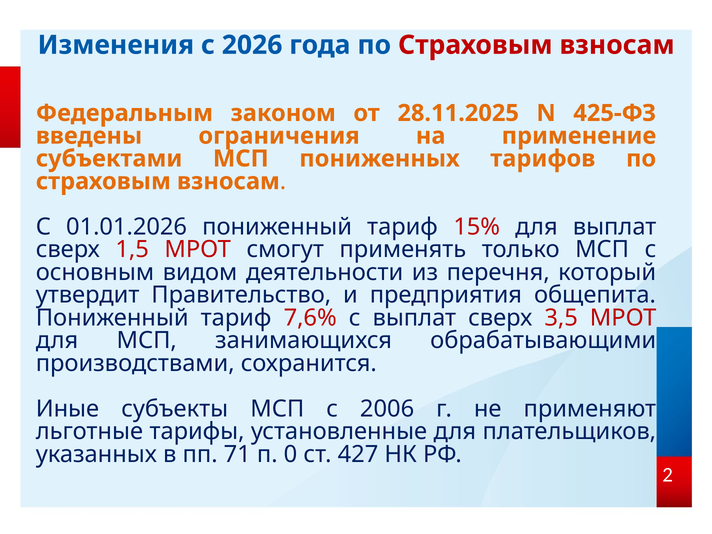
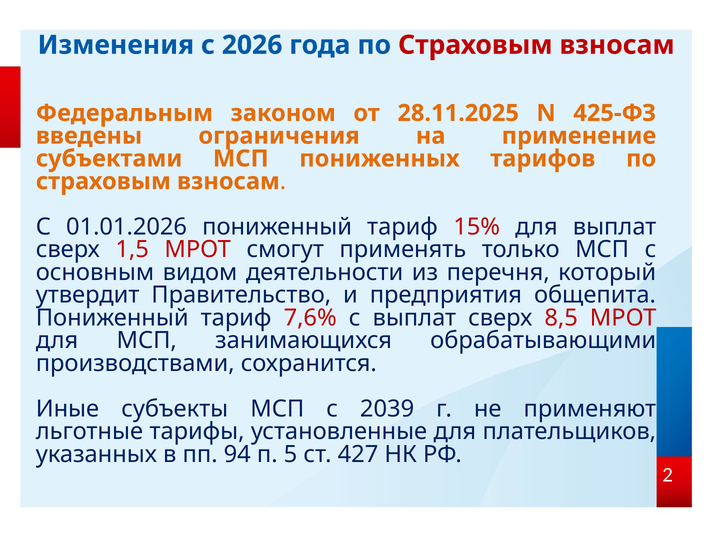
3,5: 3,5 -> 8,5
2006: 2006 -> 2039
71: 71 -> 94
0: 0 -> 5
